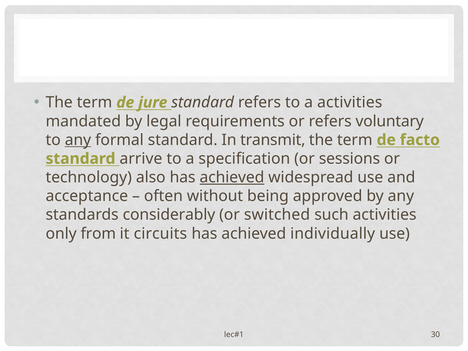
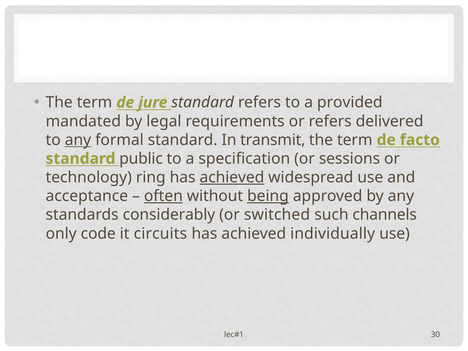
a activities: activities -> provided
voluntary: voluntary -> delivered
arrive: arrive -> public
also: also -> ring
often underline: none -> present
being underline: none -> present
such activities: activities -> channels
from: from -> code
